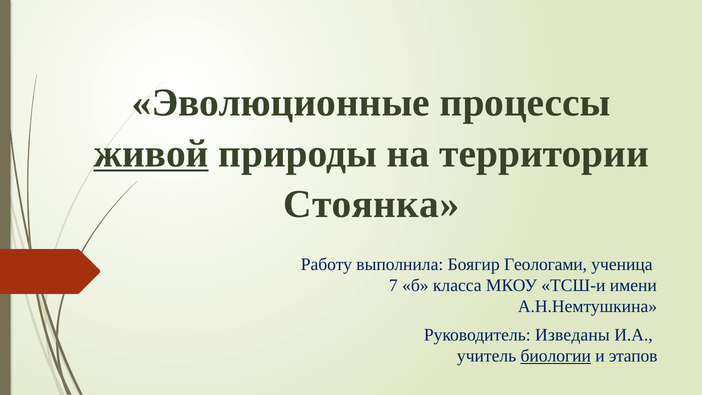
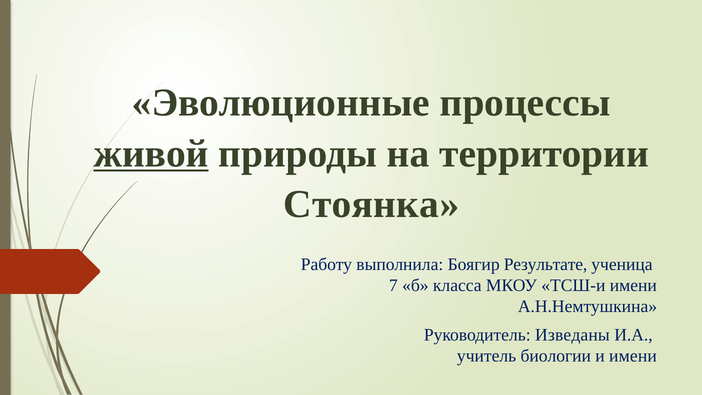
Геологами: Геологами -> Результате
биологии underline: present -> none
и этапов: этапов -> имени
